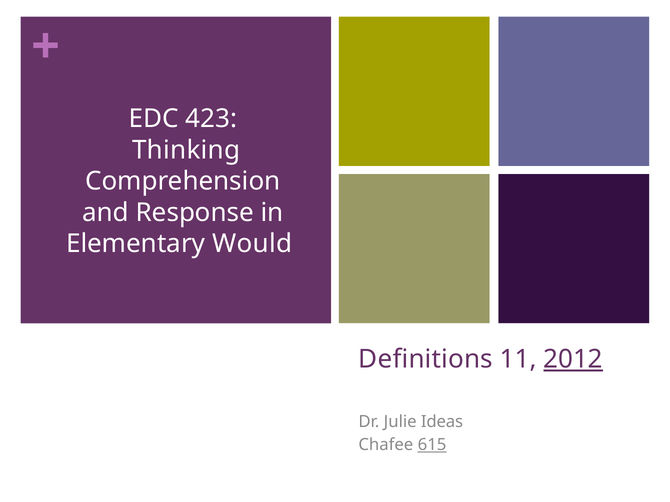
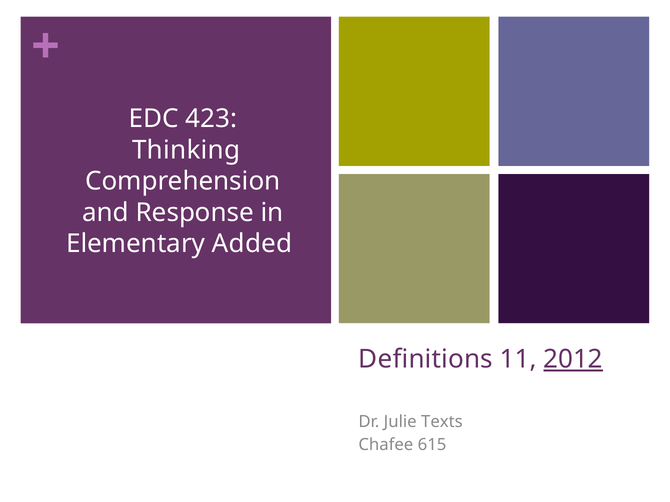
Would: Would -> Added
Ideas: Ideas -> Texts
615 underline: present -> none
